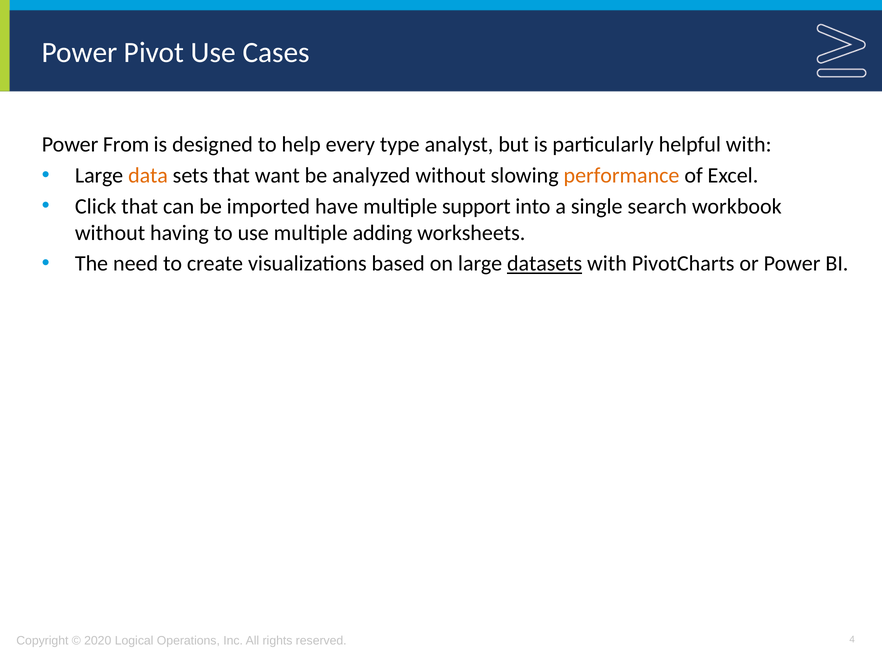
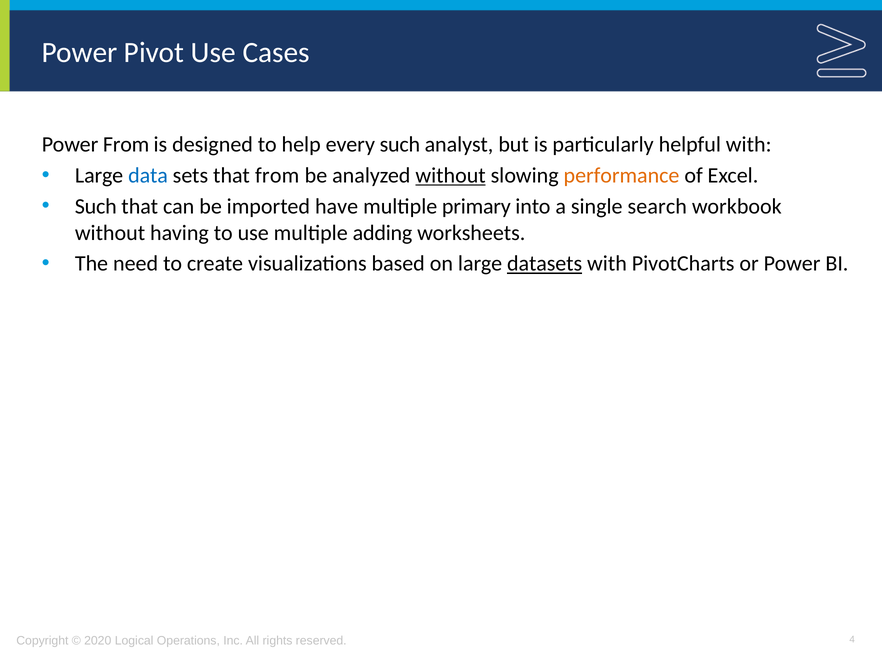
every type: type -> such
data colour: orange -> blue
that want: want -> from
without at (451, 176) underline: none -> present
Click at (96, 207): Click -> Such
support: support -> primary
